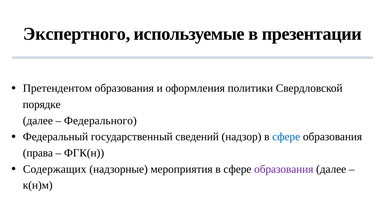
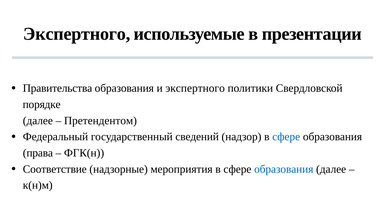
Претендентом: Претендентом -> Правительства
и оформления: оформления -> экспертного
Федерального: Федерального -> Претендентом
Содержащих: Содержащих -> Соответствие
образования at (284, 169) colour: purple -> blue
